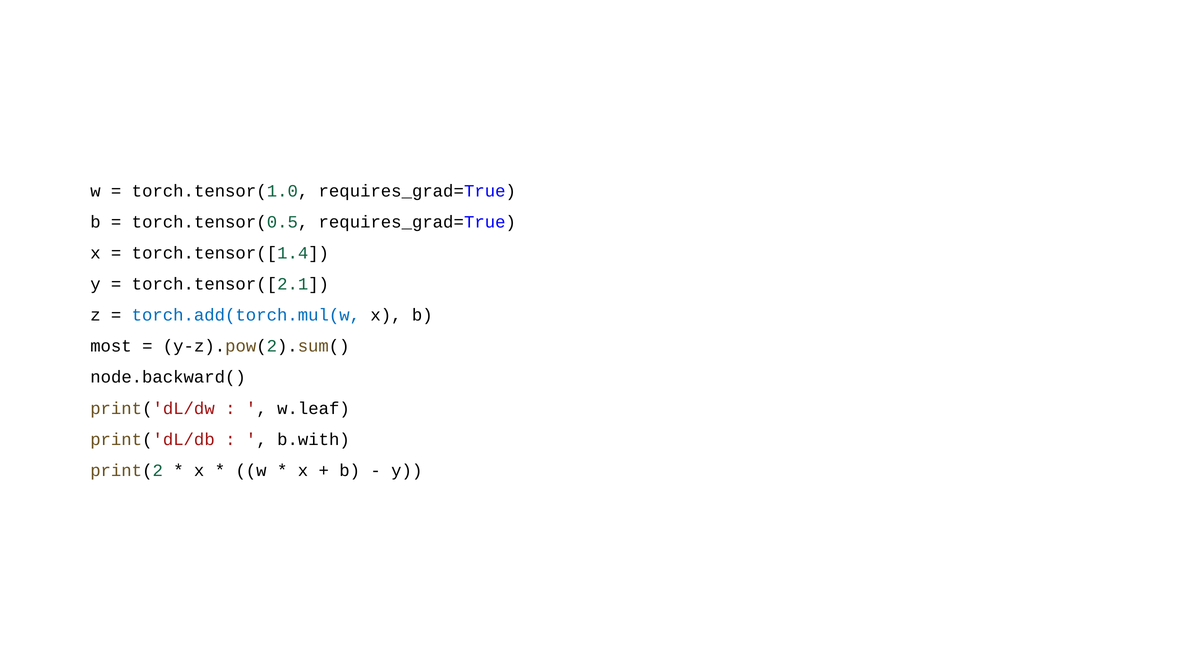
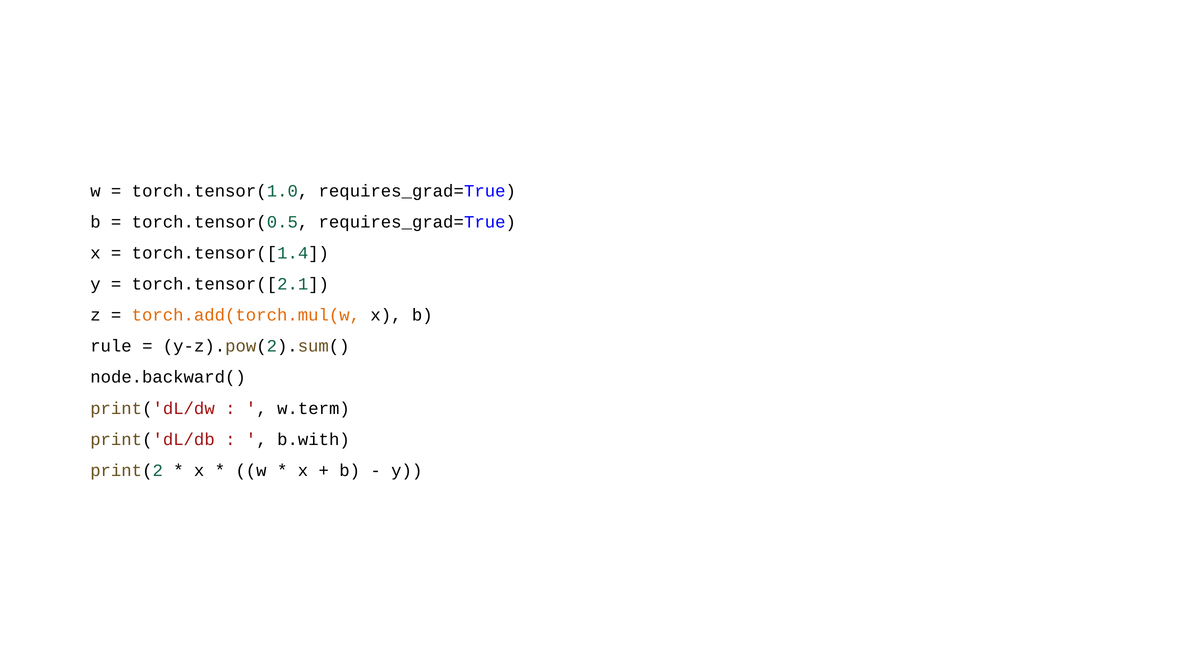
torch.add(torch.mul(w colour: blue -> orange
most: most -> rule
w.leaf: w.leaf -> w.term
